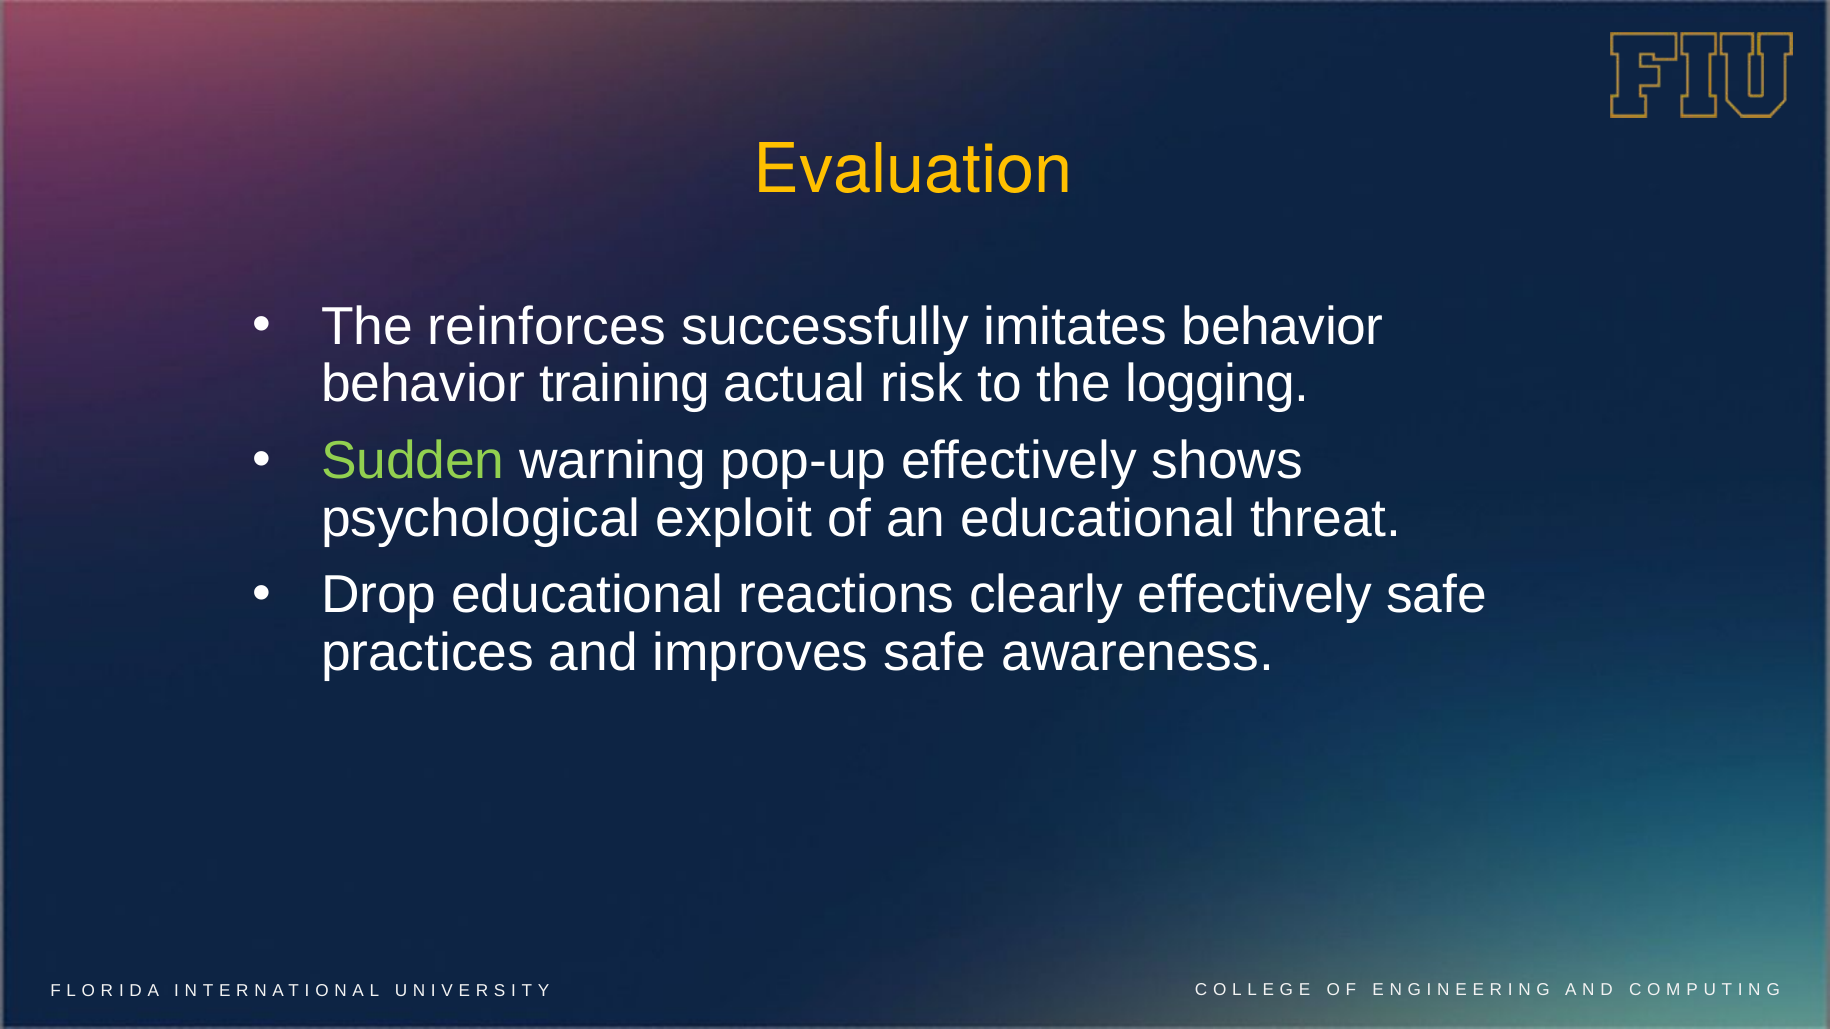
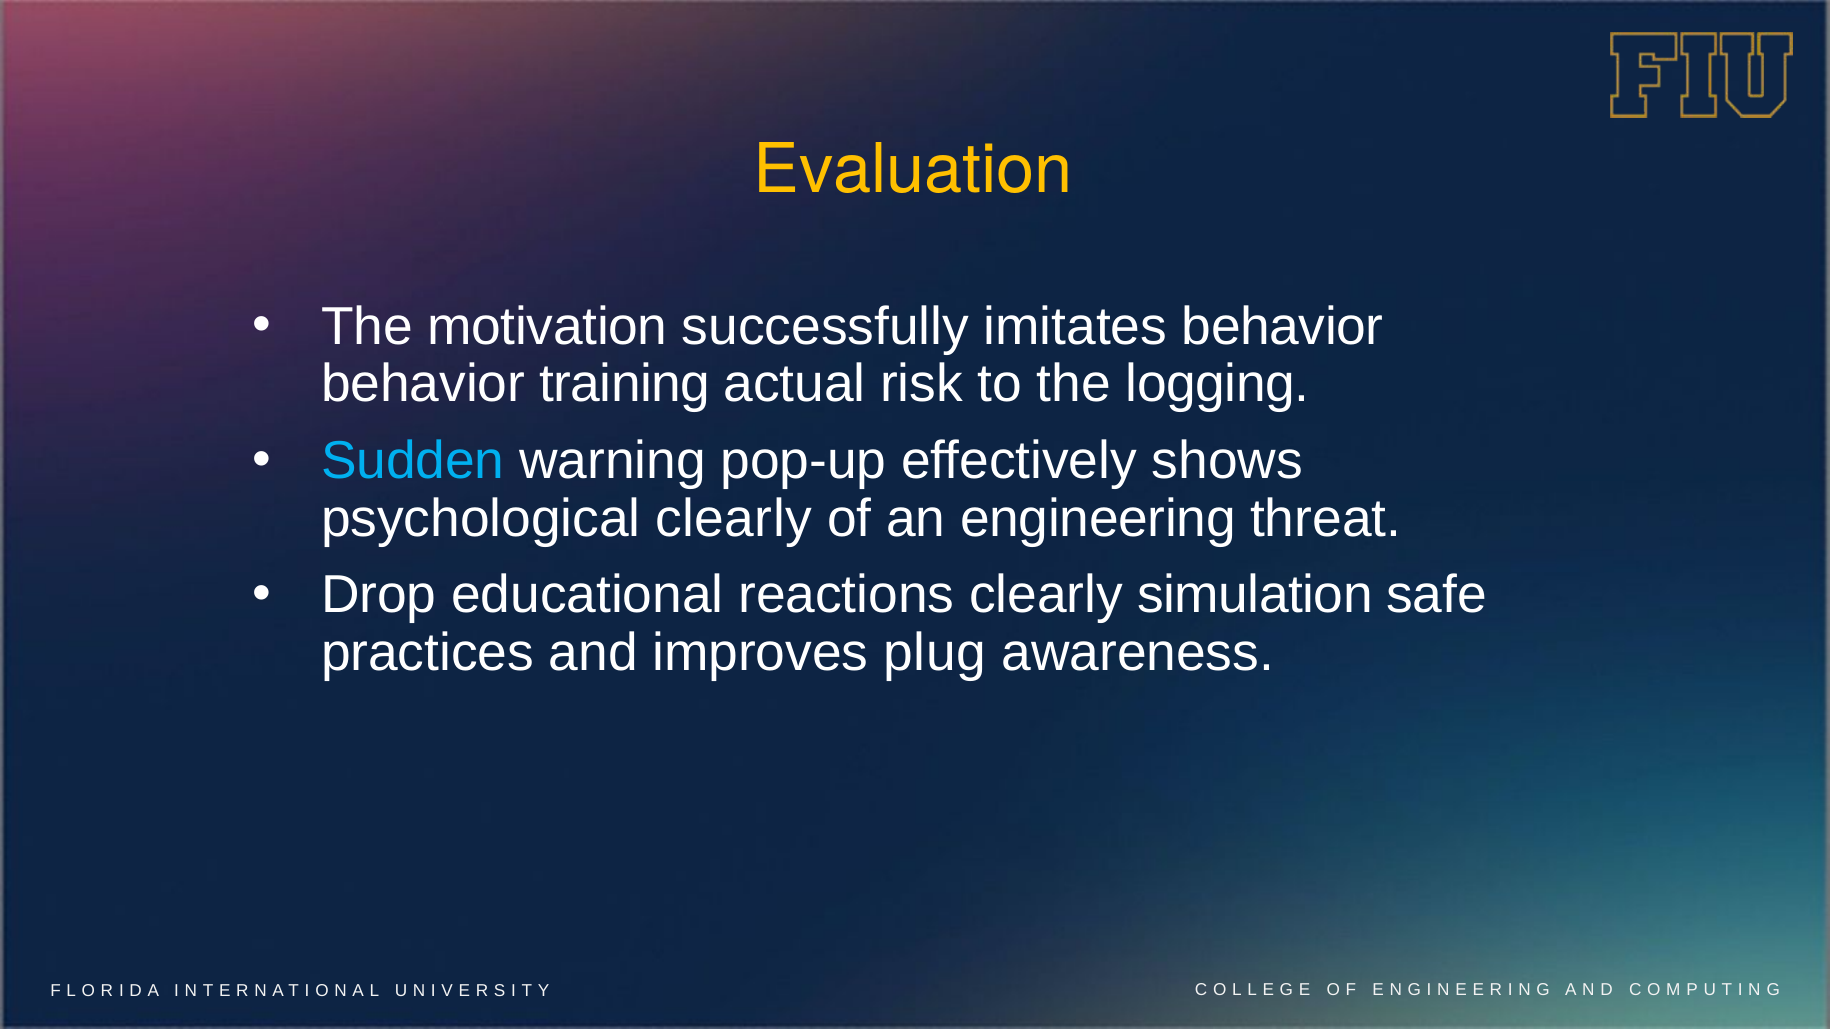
reinforces: reinforces -> motivation
Sudden colour: light green -> light blue
psychological exploit: exploit -> clearly
an educational: educational -> engineering
clearly effectively: effectively -> simulation
improves safe: safe -> plug
